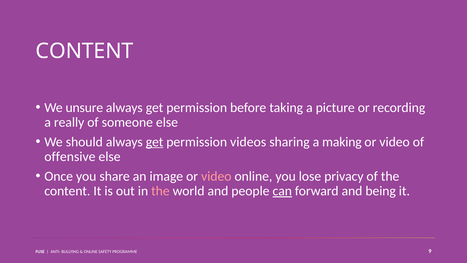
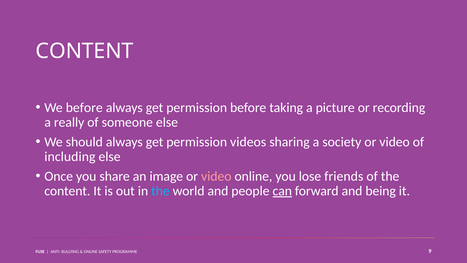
We unsure: unsure -> before
get at (155, 142) underline: present -> none
making: making -> society
offensive: offensive -> including
privacy: privacy -> friends
the at (160, 191) colour: pink -> light blue
